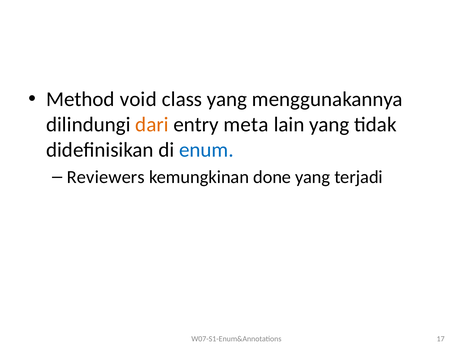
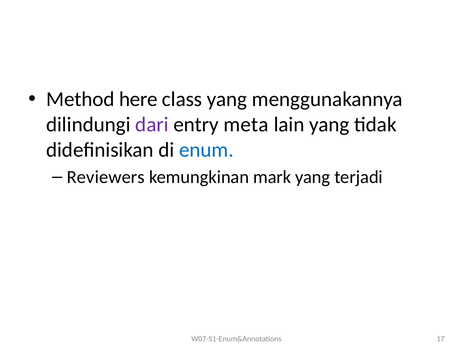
void: void -> here
dari colour: orange -> purple
done: done -> mark
